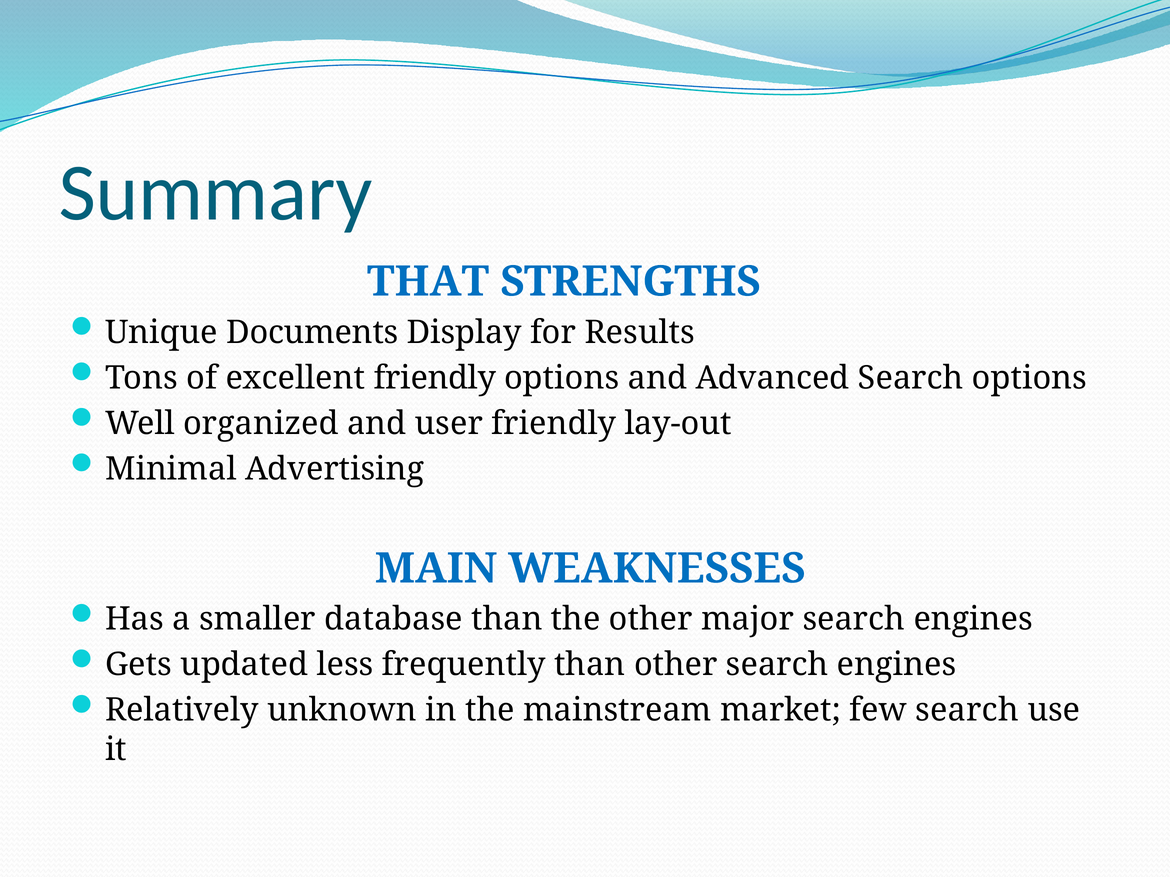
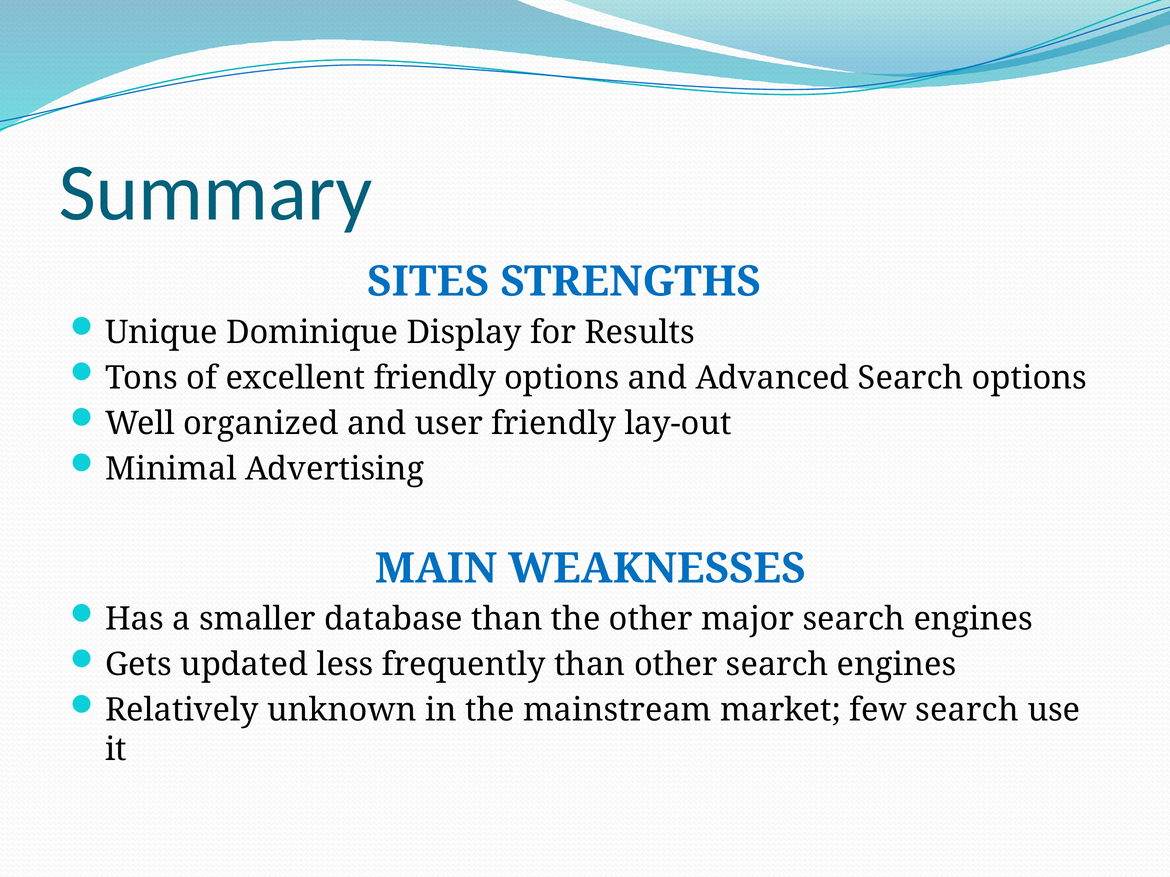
THAT: THAT -> SITES
Documents: Documents -> Dominique
